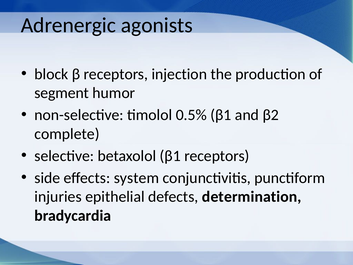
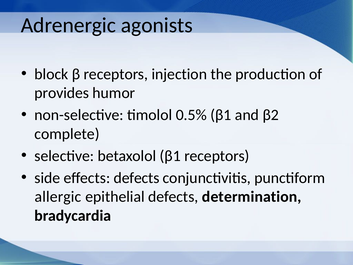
segment: segment -> provides
effects system: system -> defects
injuries: injuries -> allergic
